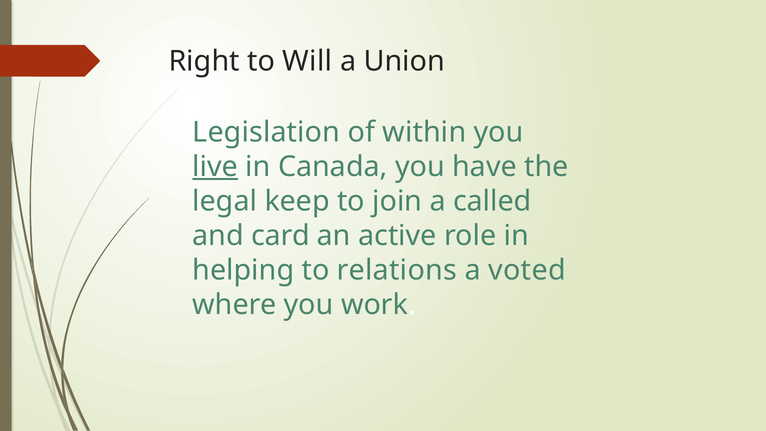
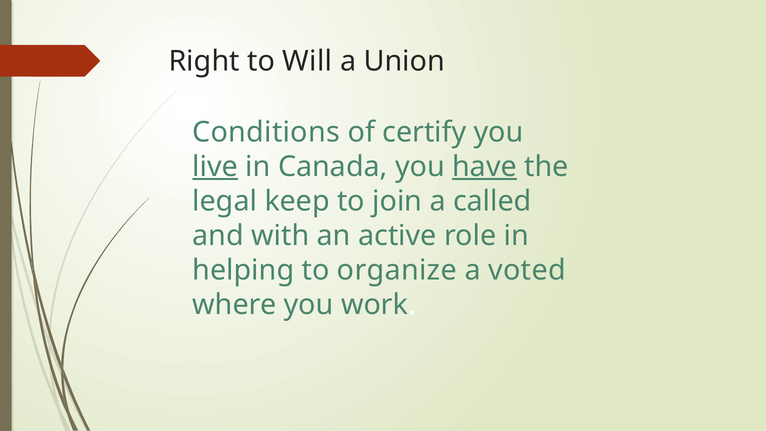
Legislation: Legislation -> Conditions
within: within -> certify
have underline: none -> present
card: card -> with
relations: relations -> organize
